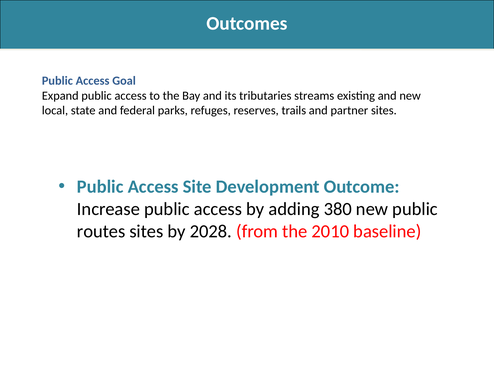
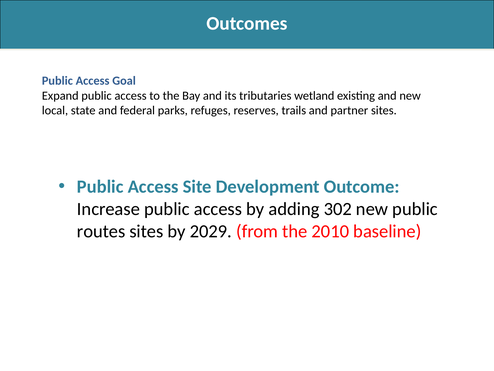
streams: streams -> wetland
380: 380 -> 302
2028: 2028 -> 2029
